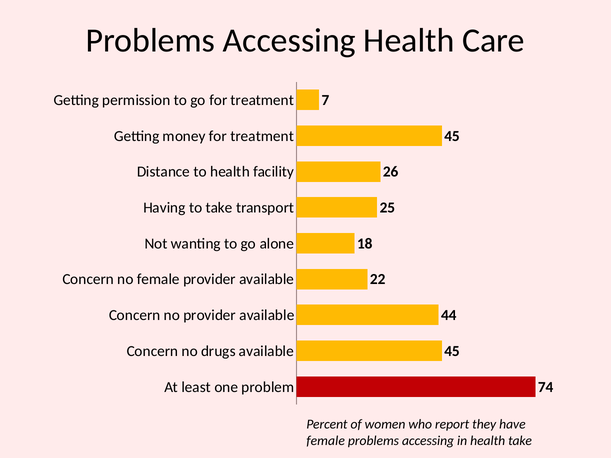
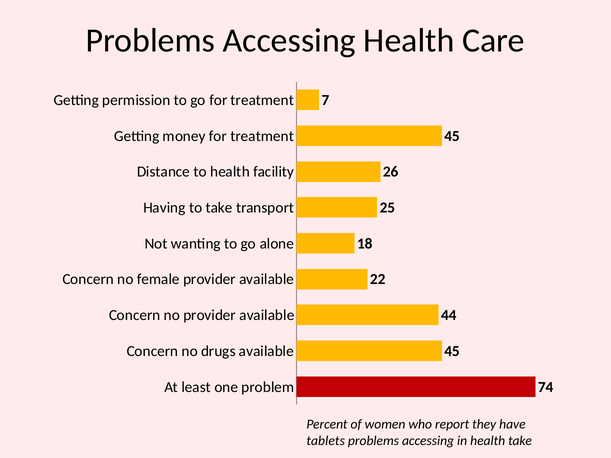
female at (326, 441): female -> tablets
